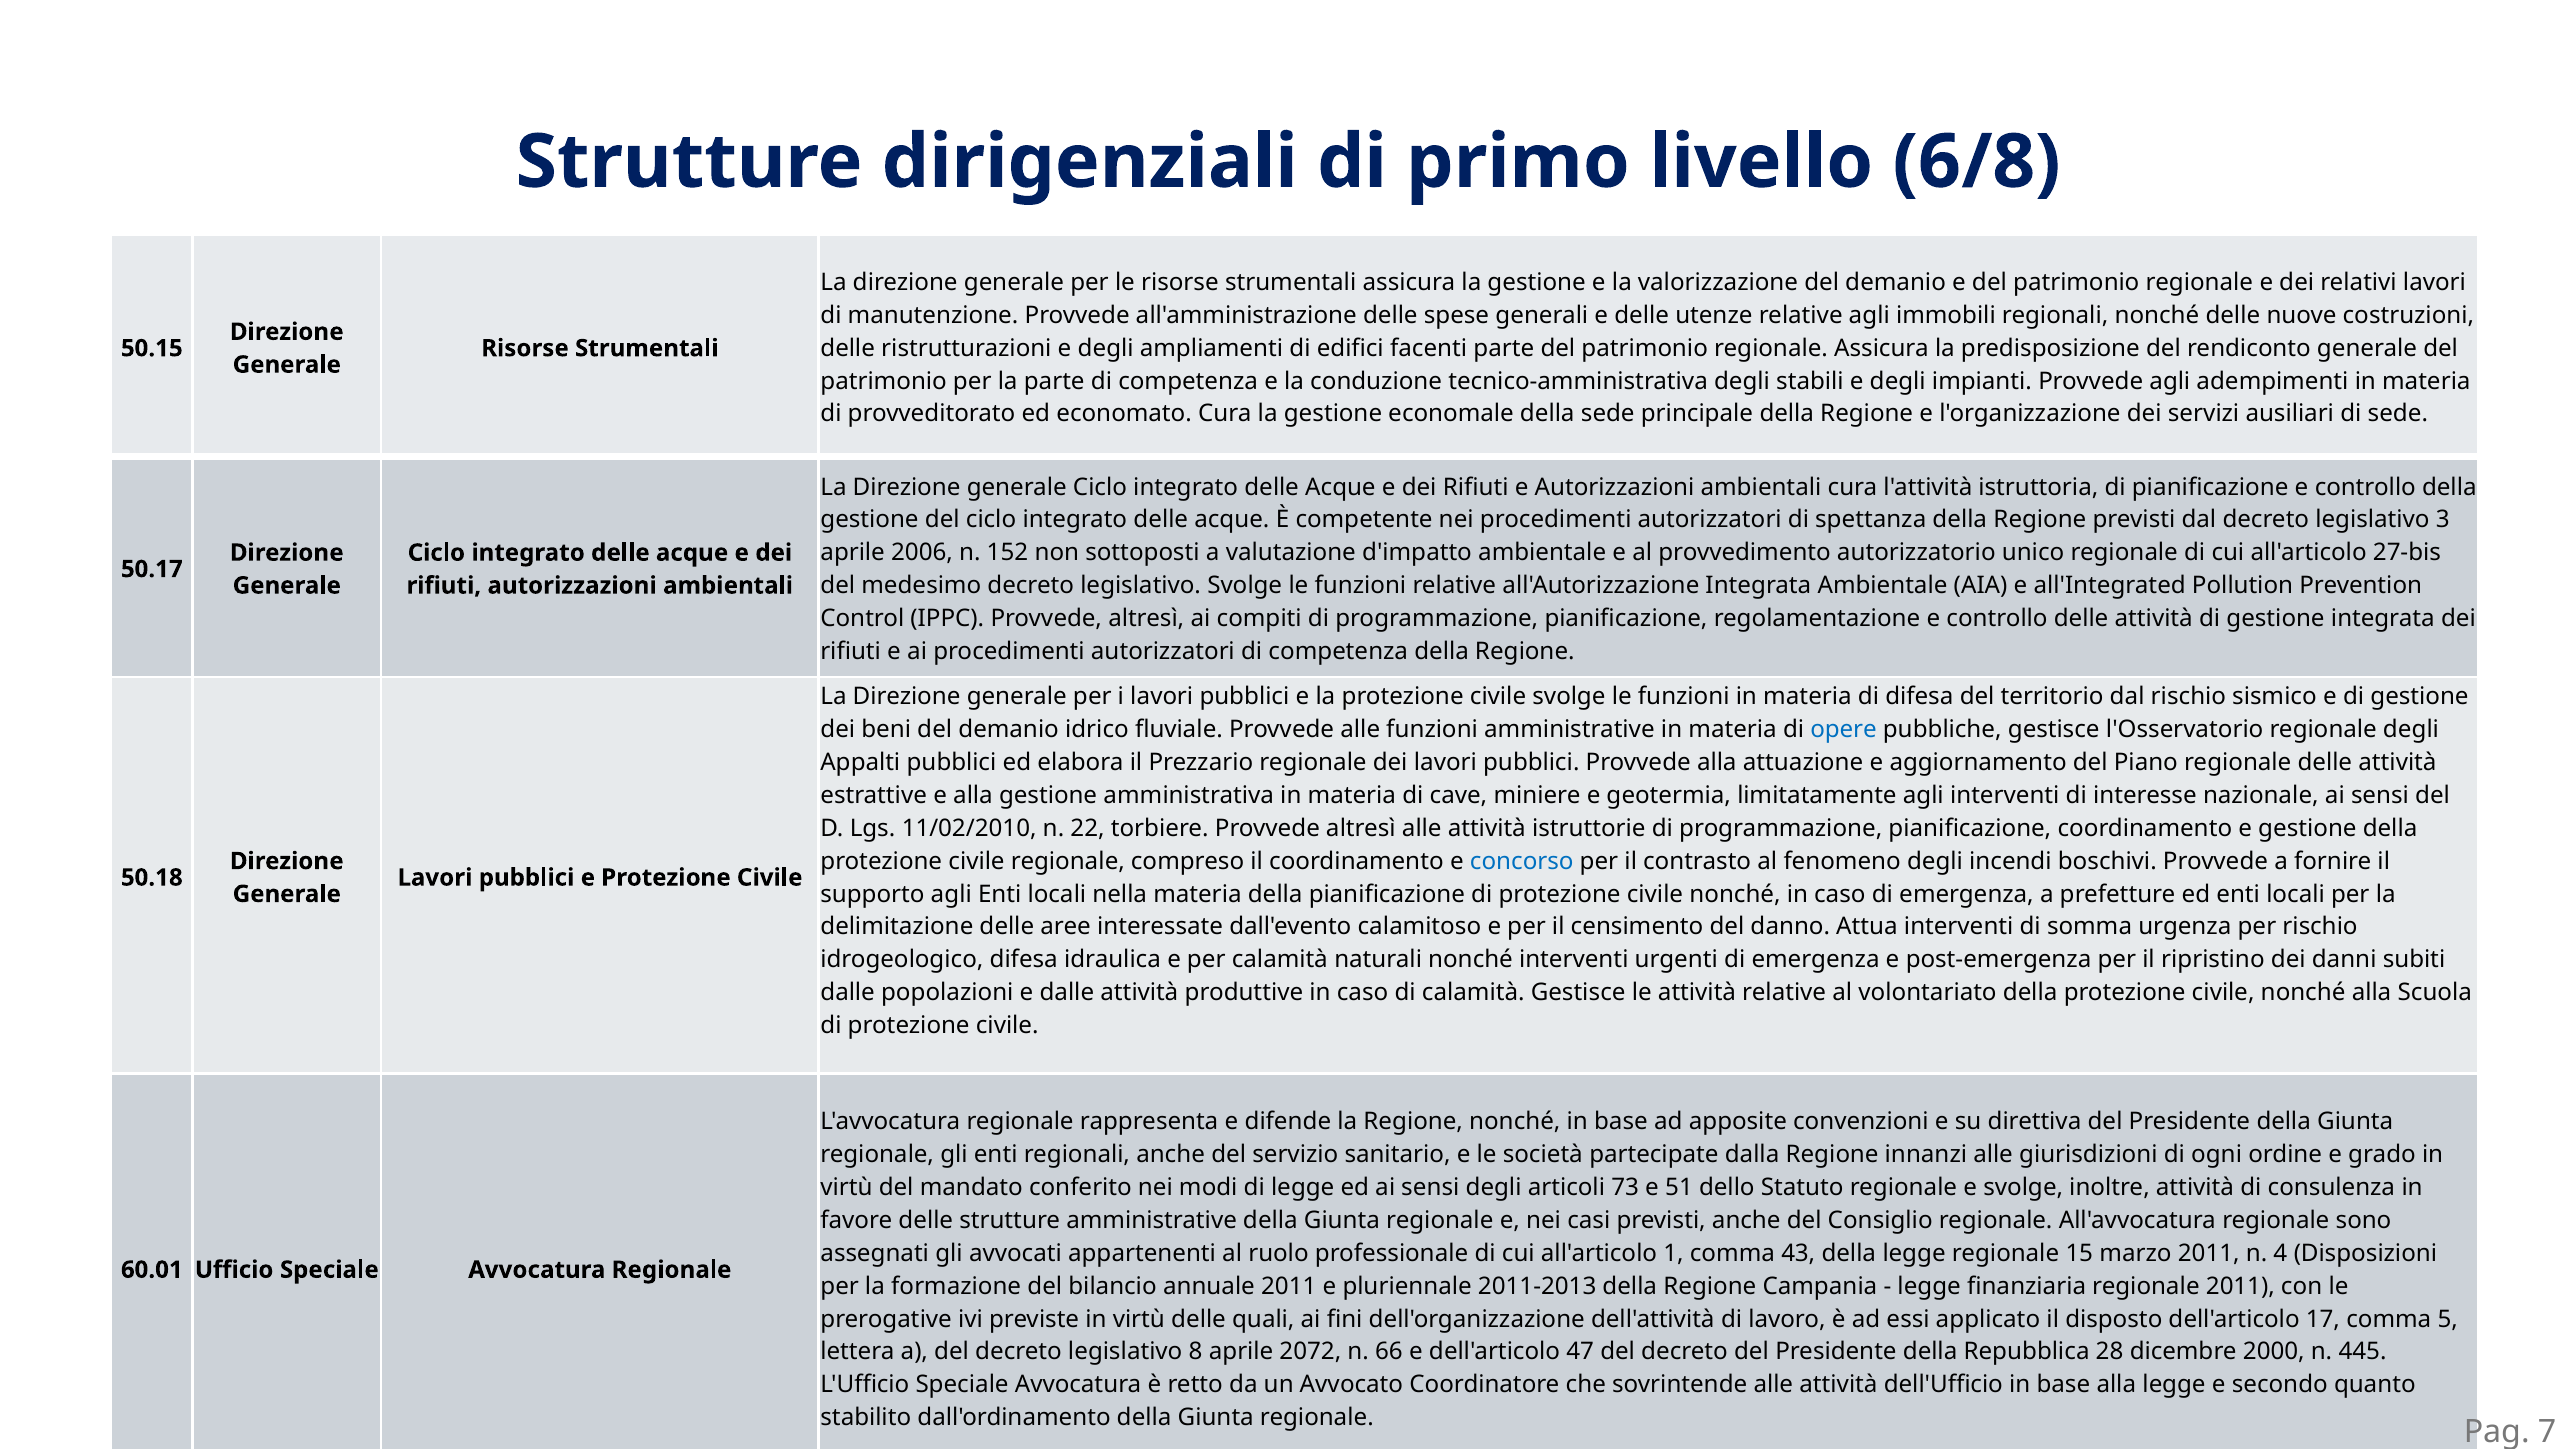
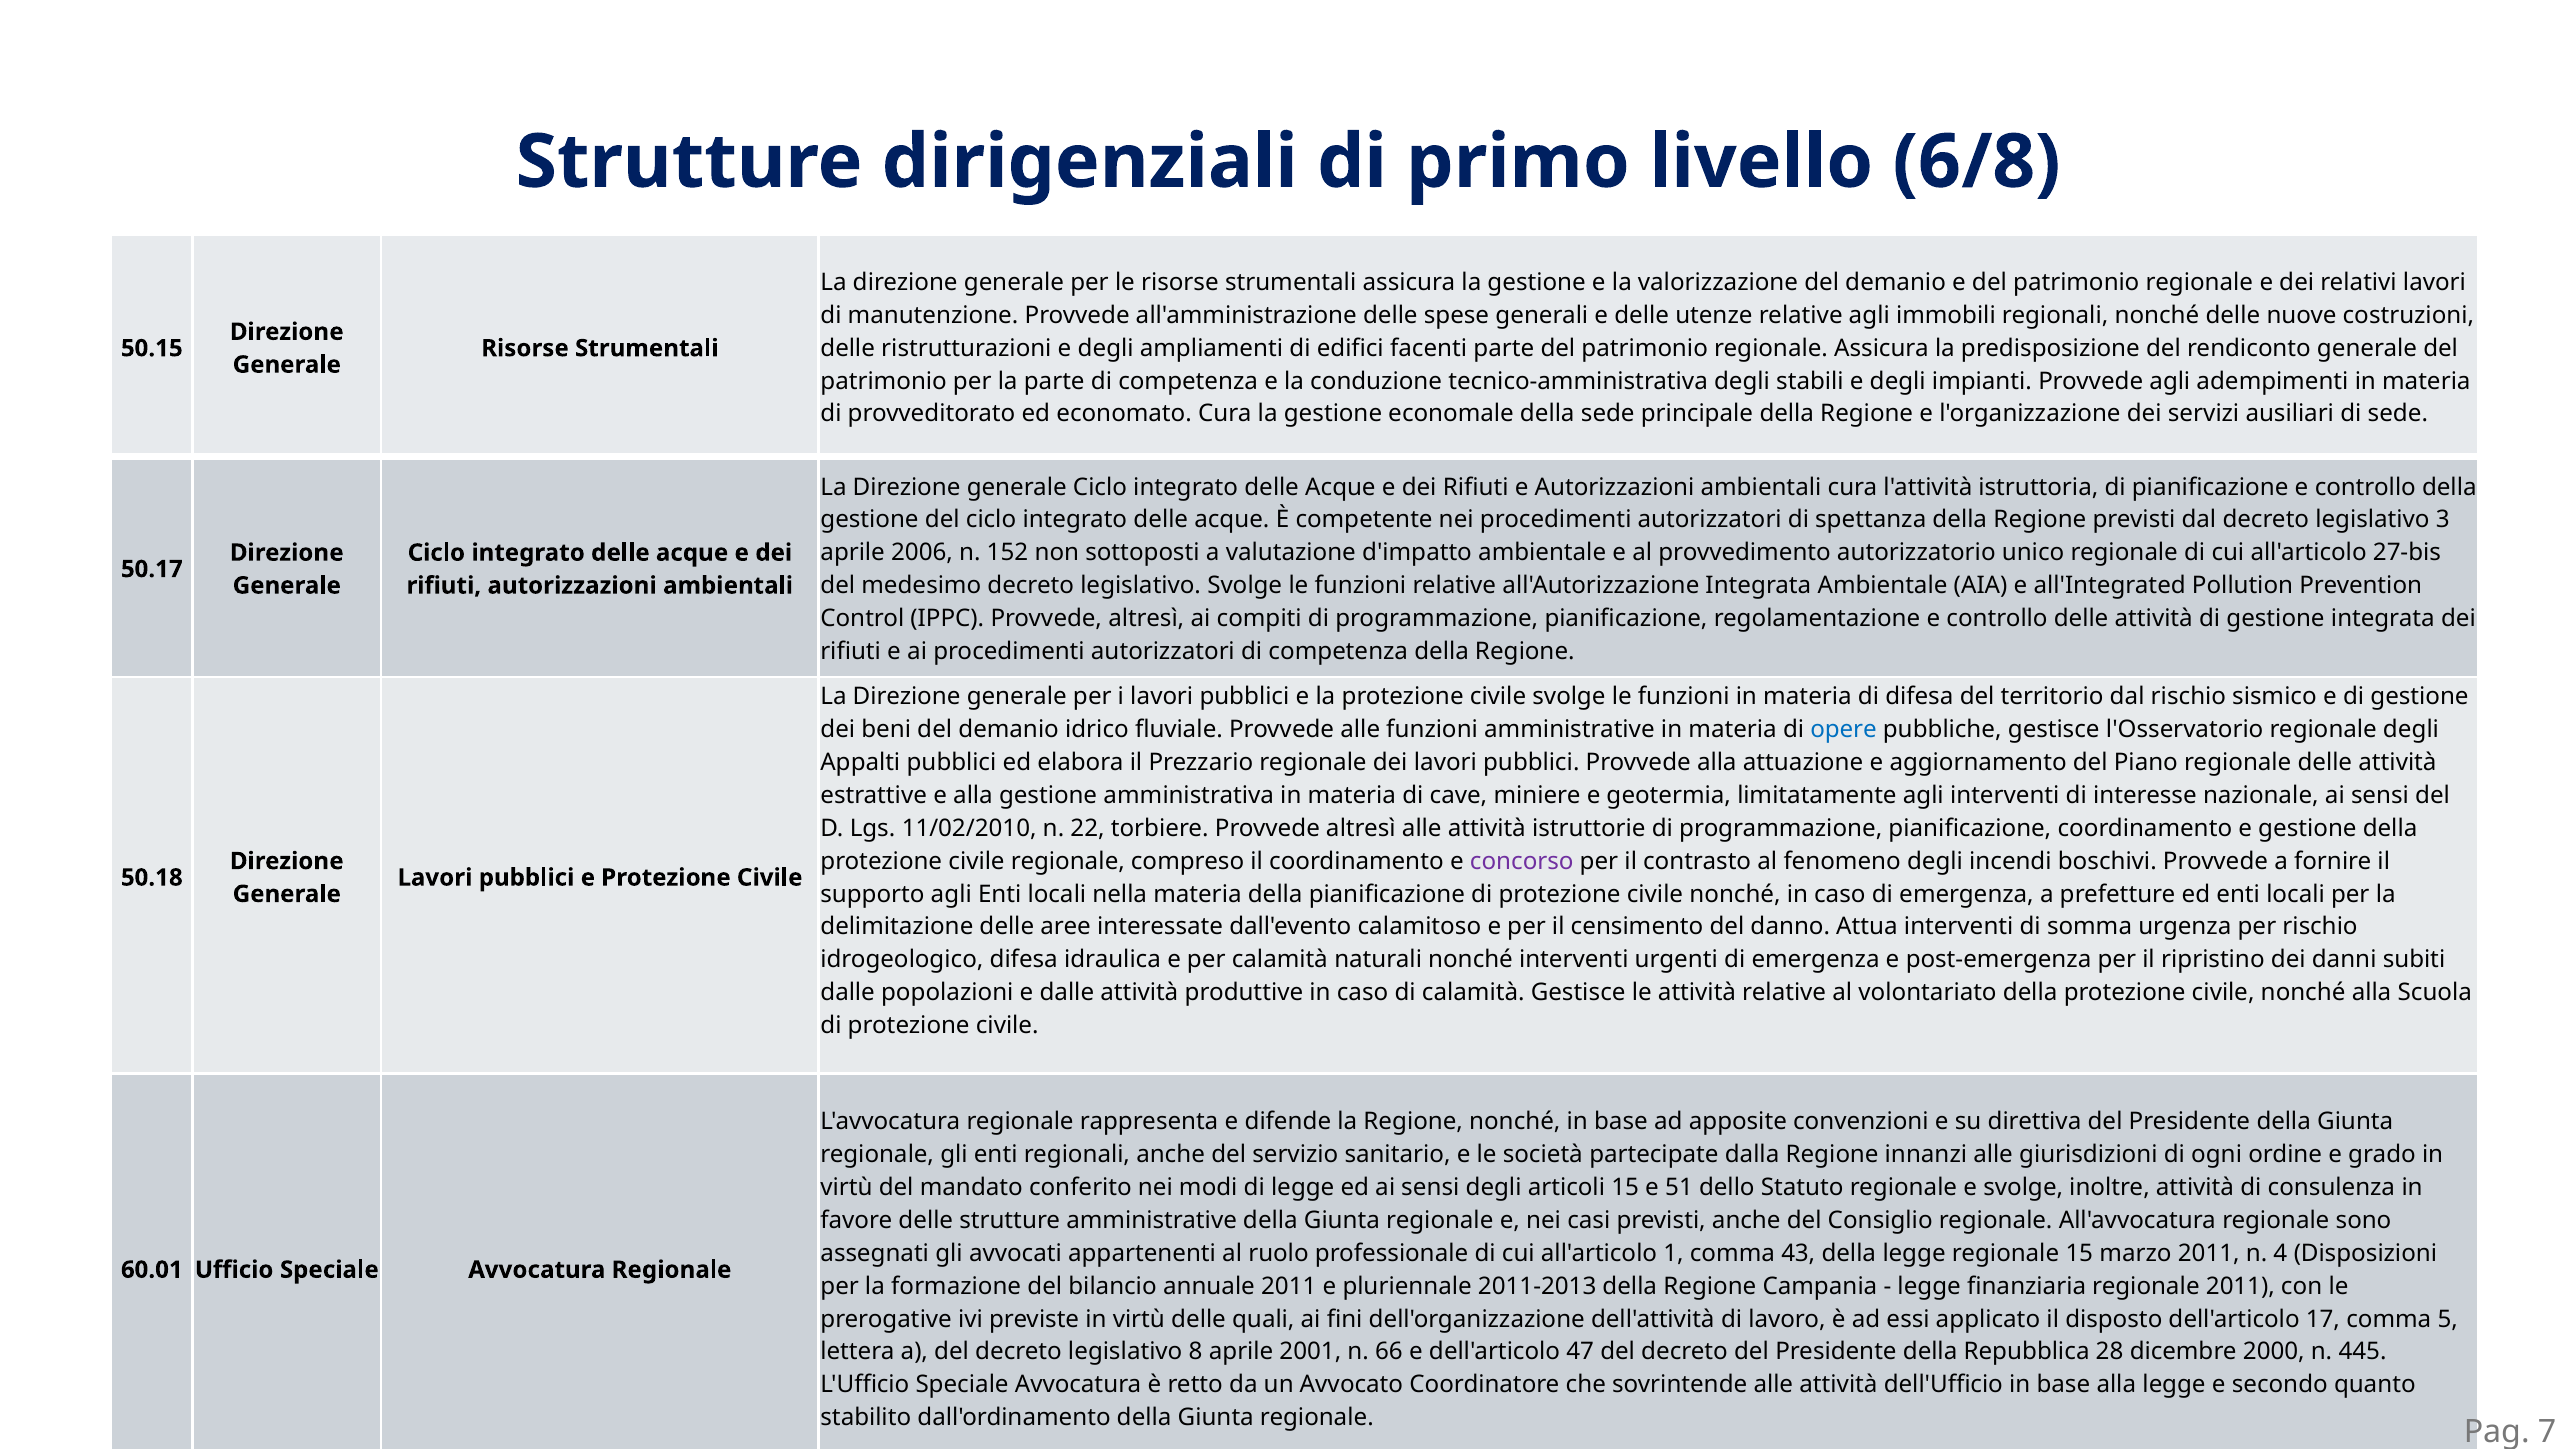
concorso colour: blue -> purple
articoli 73: 73 -> 15
2072: 2072 -> 2001
